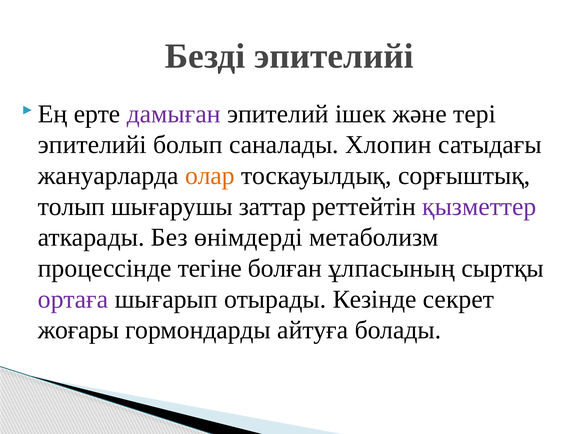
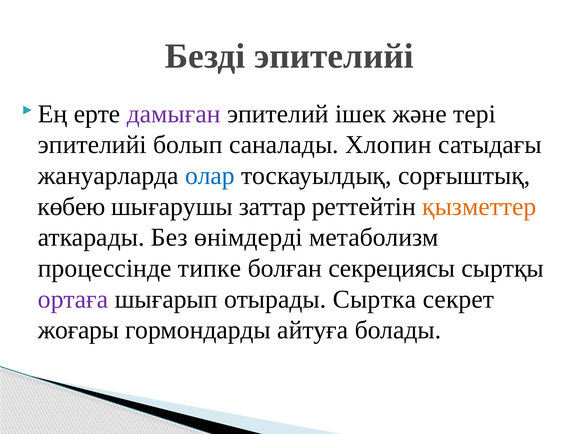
олар colour: orange -> blue
толып: толып -> көбею
қызметтер colour: purple -> orange
тегіне: тегіне -> типке
ұлпасының: ұлпасының -> секрециясы
Кезінде: Кезінде -> Сыртка
